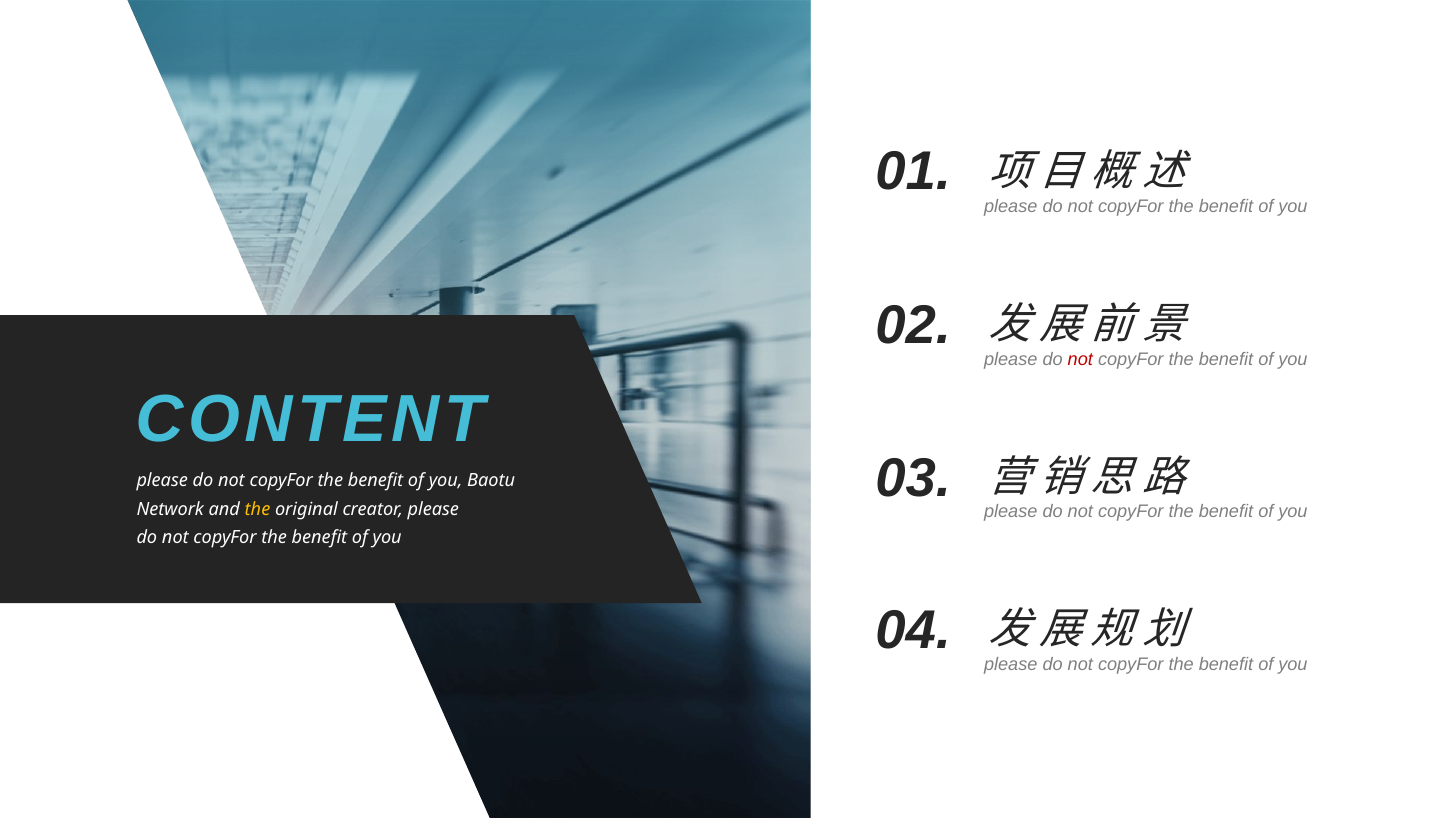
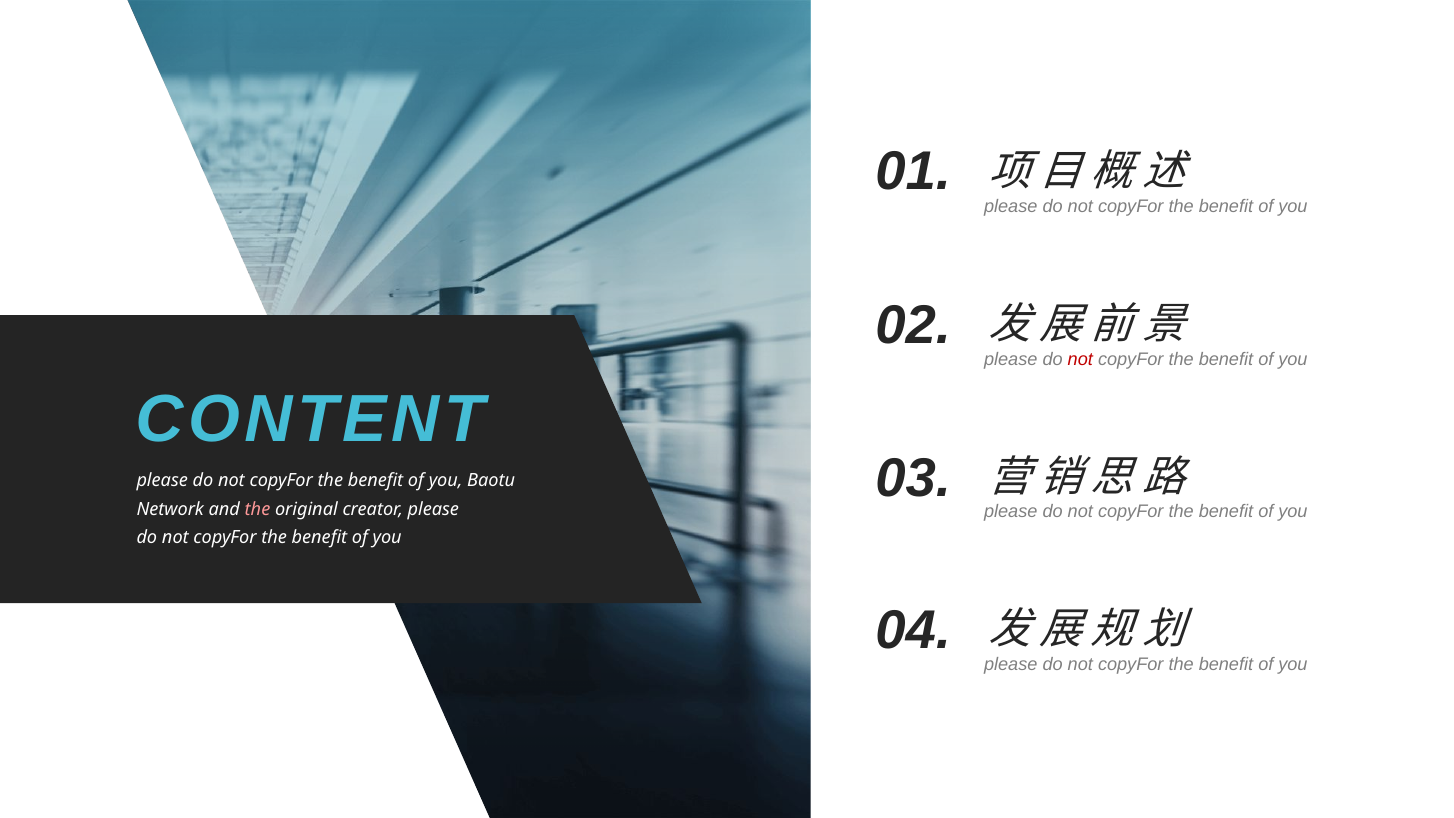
the at (258, 509) colour: yellow -> pink
